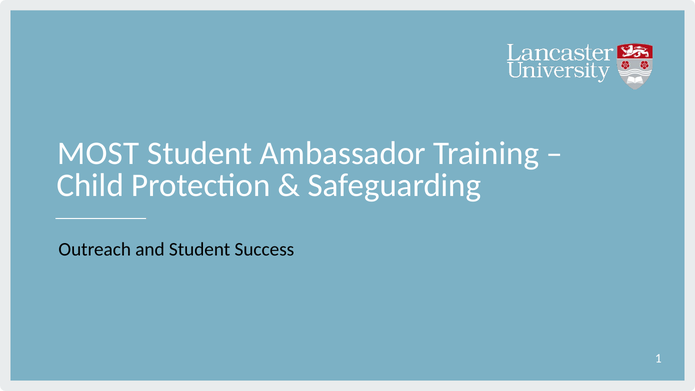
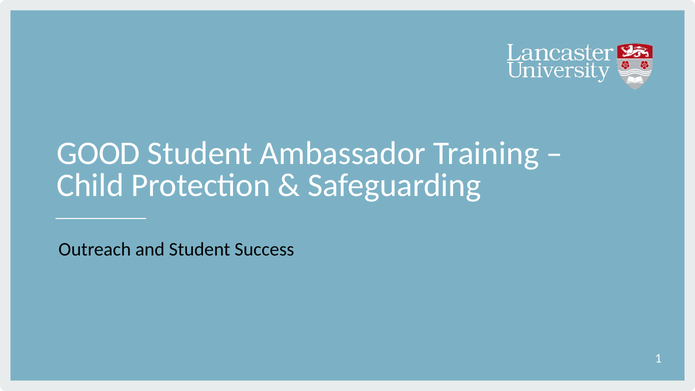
MOST: MOST -> GOOD
